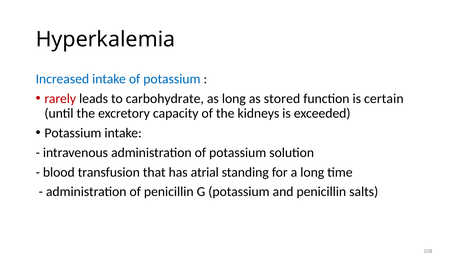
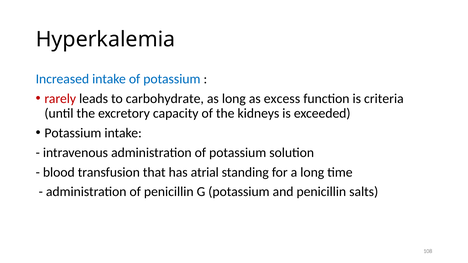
stored: stored -> excess
certain: certain -> criteria
